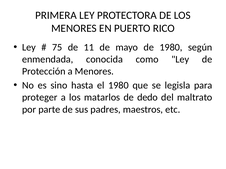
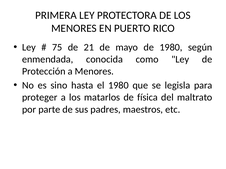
11: 11 -> 21
dedo: dedo -> física
